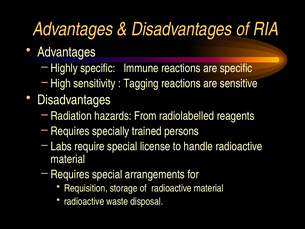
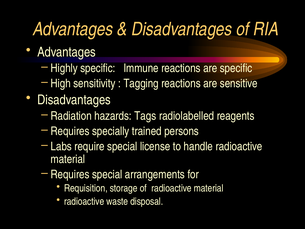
From: From -> Tags
